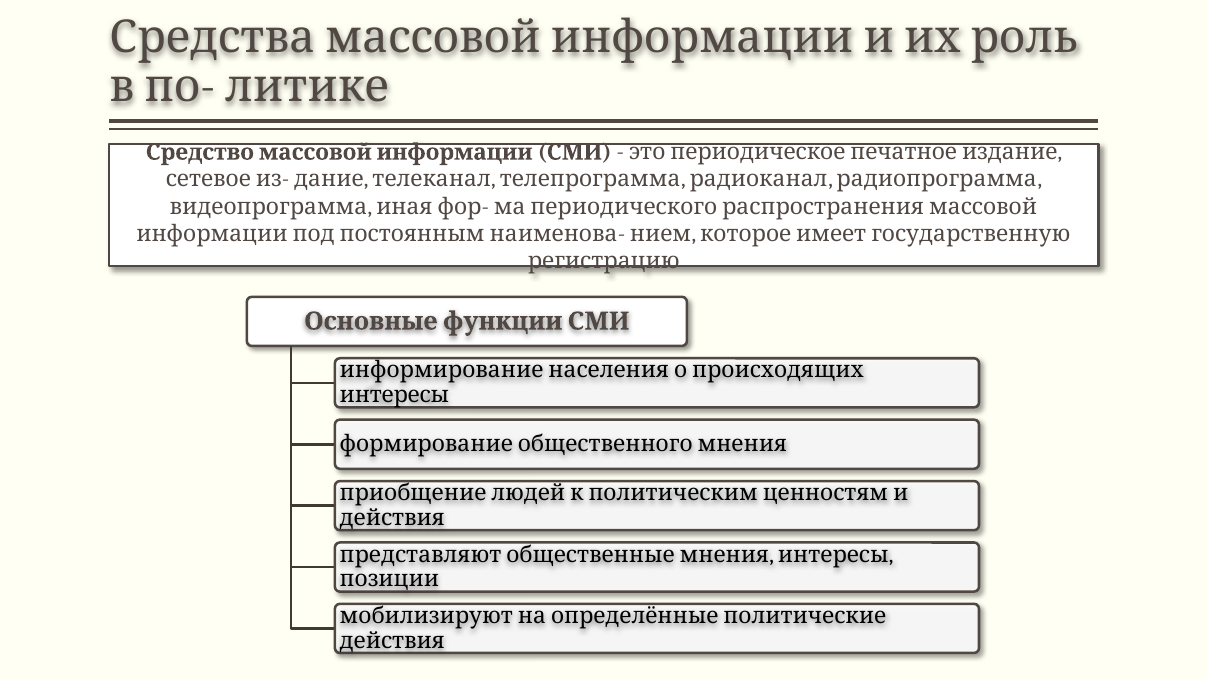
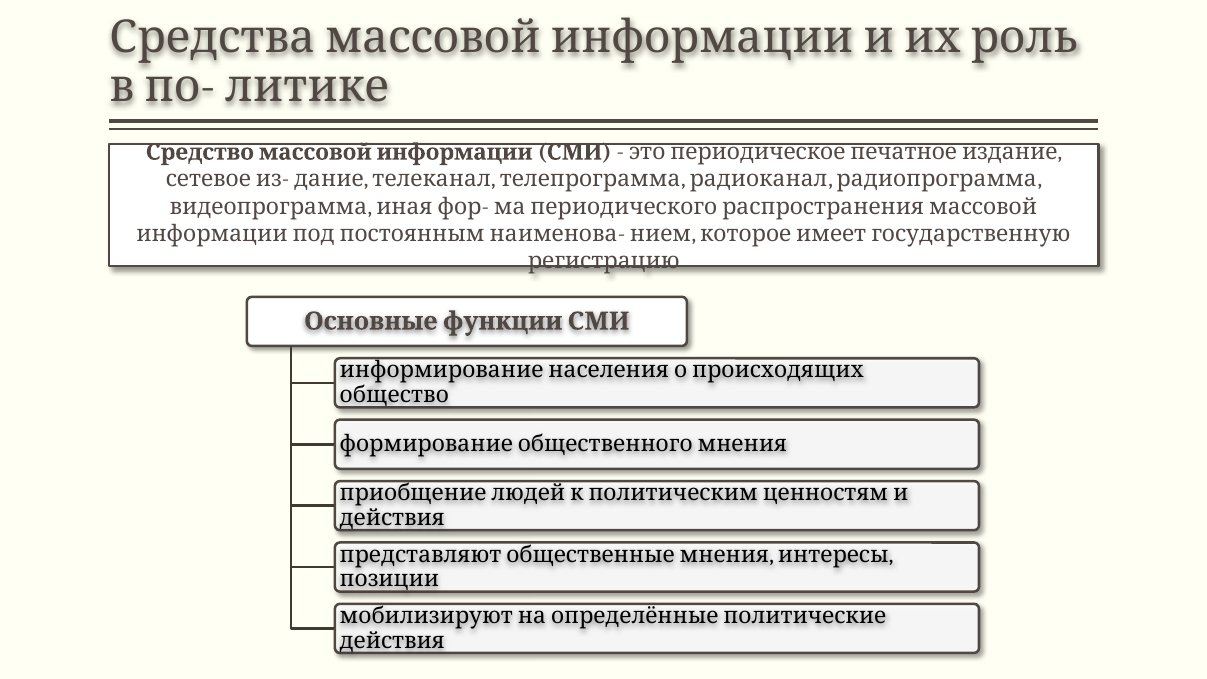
интересы at (394, 395): интересы -> общество
